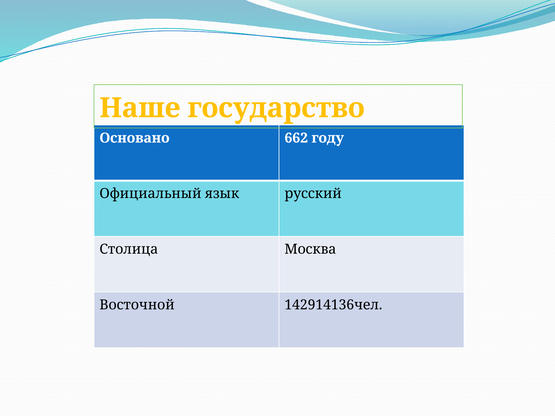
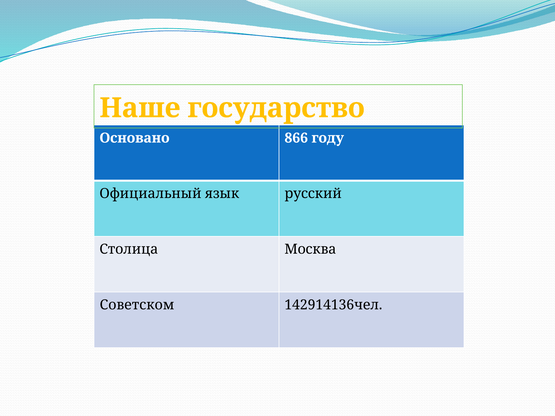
662: 662 -> 866
Восточной: Восточной -> Советском
